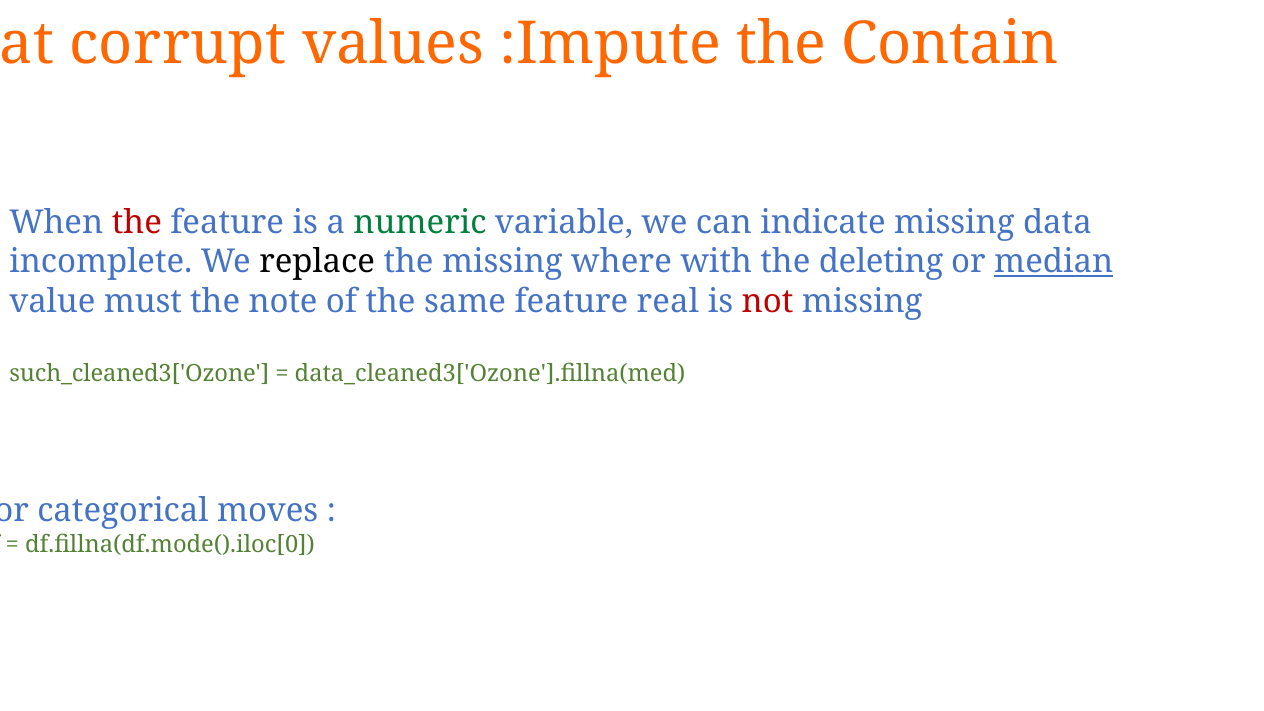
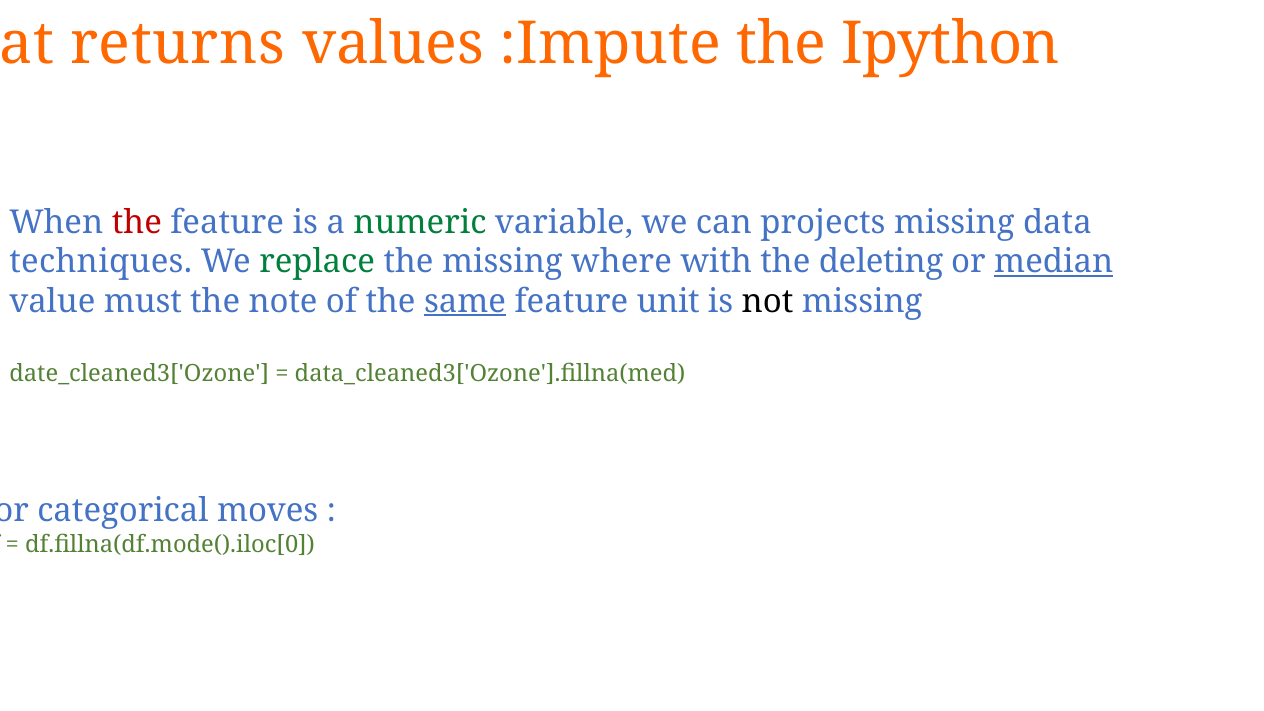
corrupt: corrupt -> returns
Contain: Contain -> Ipython
indicate: indicate -> projects
incomplete: incomplete -> techniques
replace colour: black -> green
same underline: none -> present
real: real -> unit
not colour: red -> black
such_cleaned3['Ozone: such_cleaned3['Ozone -> date_cleaned3['Ozone
